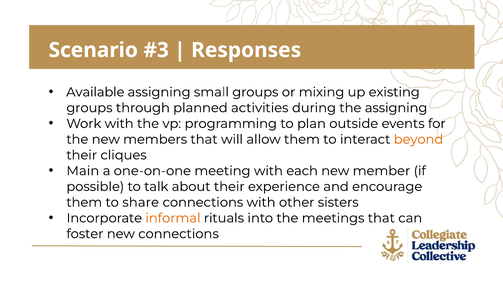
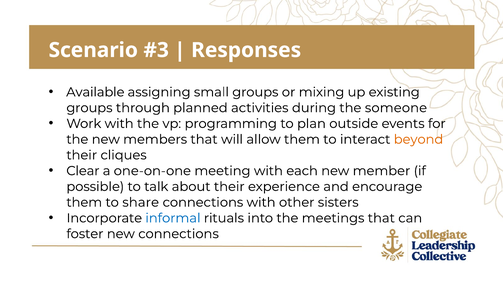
the assigning: assigning -> someone
Main: Main -> Clear
informal colour: orange -> blue
